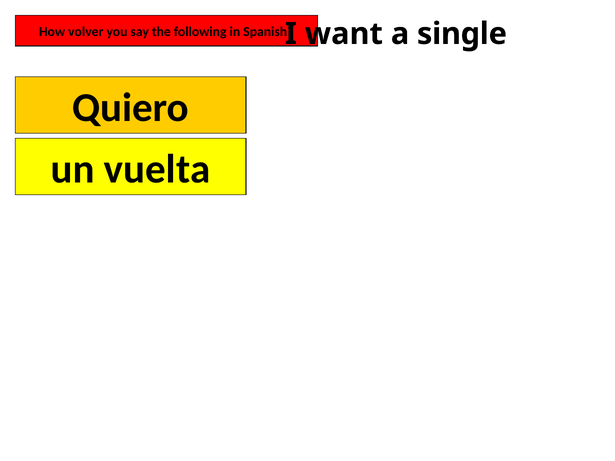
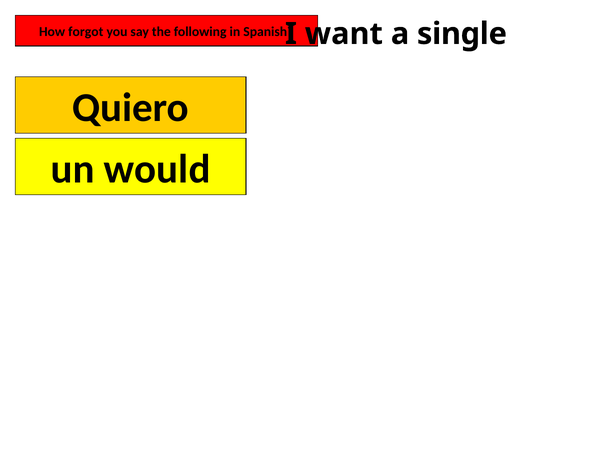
volver: volver -> forgot
vuelta: vuelta -> would
